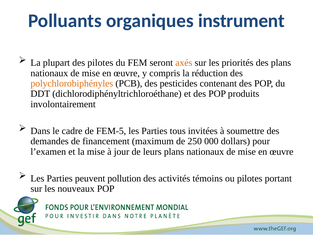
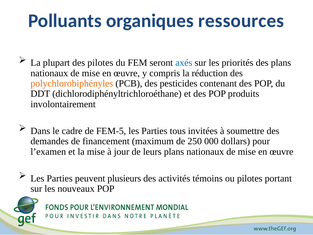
instrument: instrument -> ressources
axés colour: orange -> blue
pollution: pollution -> plusieurs
